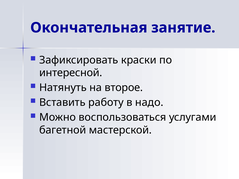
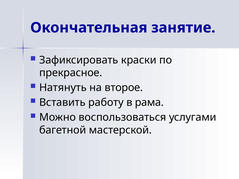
интересной: интересной -> прекрасное
надо: надо -> рама
